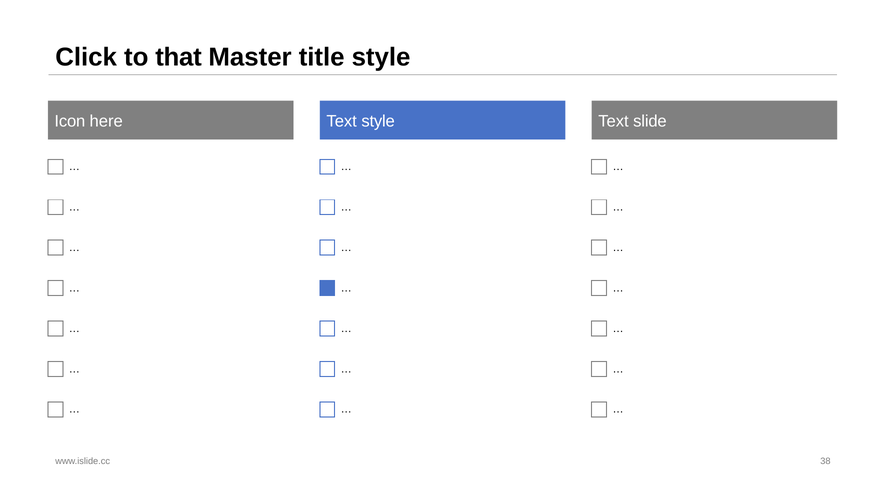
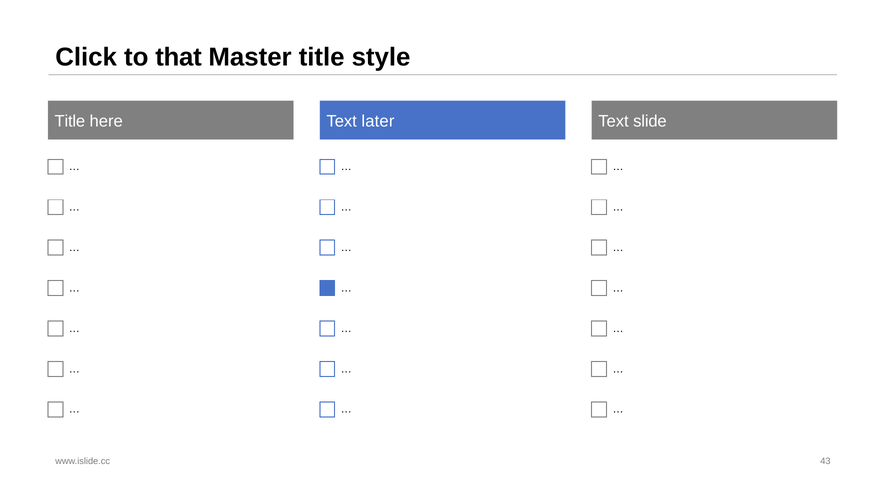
Icon at (70, 121): Icon -> Title
Text style: style -> later
38: 38 -> 43
